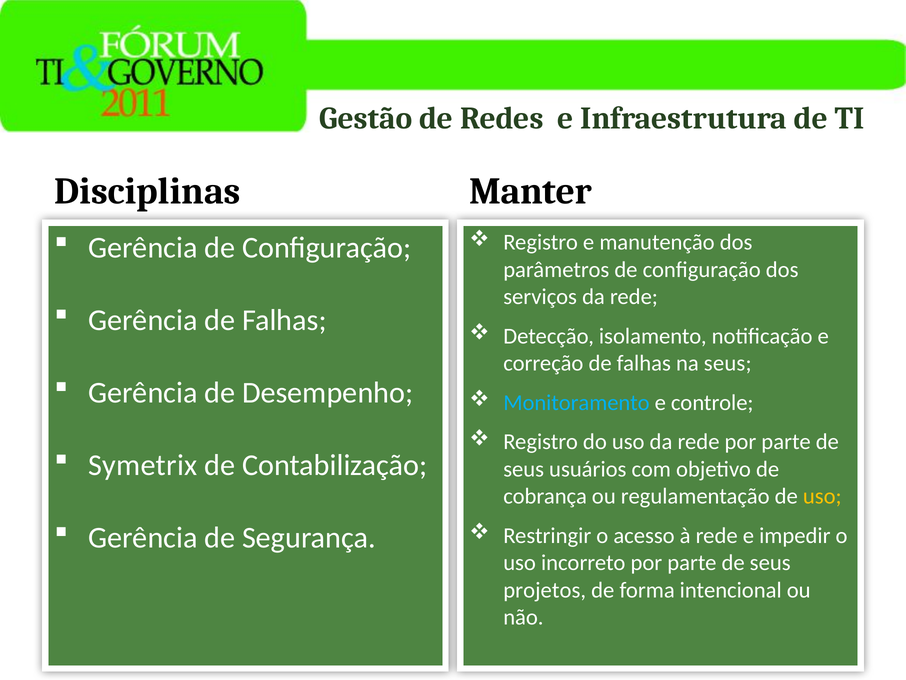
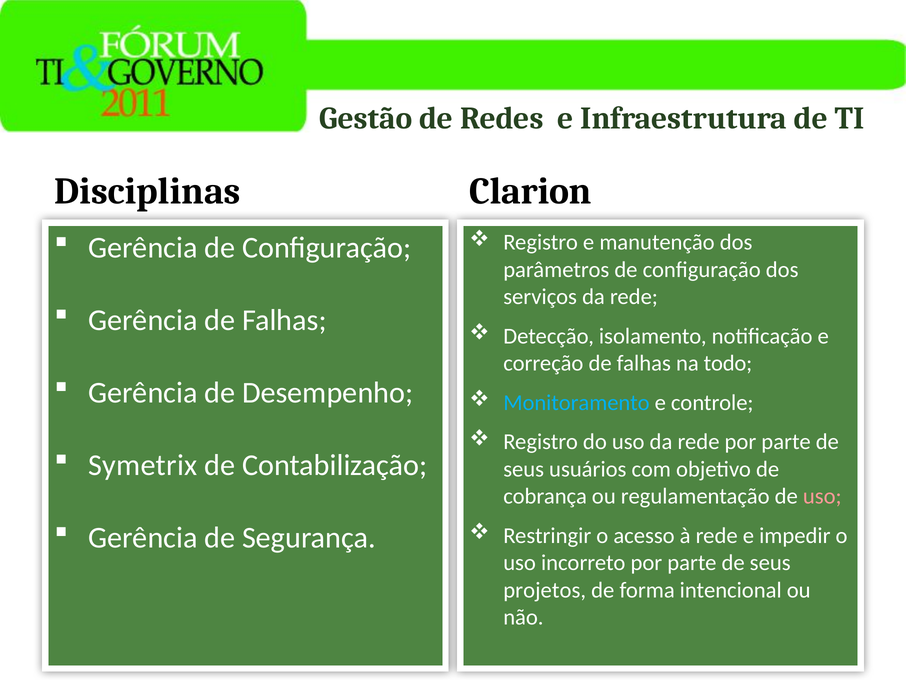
Manter: Manter -> Clarion
na seus: seus -> todo
uso at (822, 496) colour: yellow -> pink
